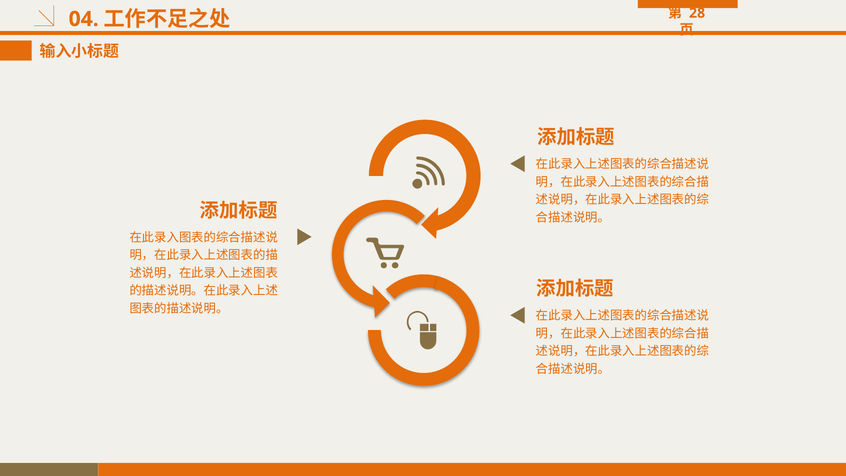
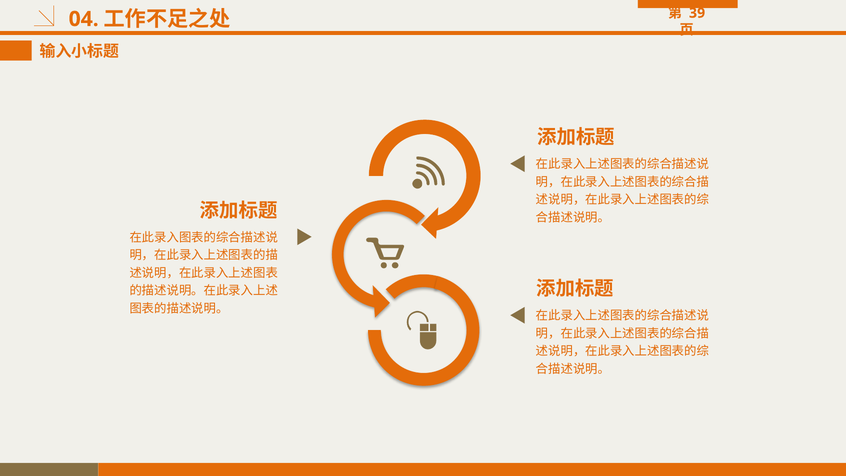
28: 28 -> 39
